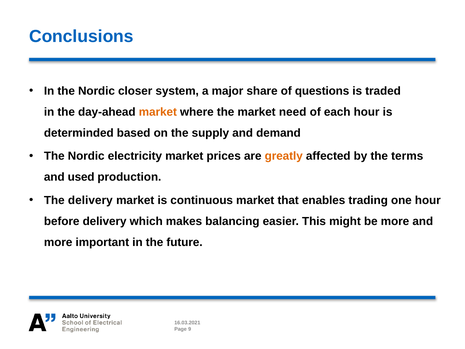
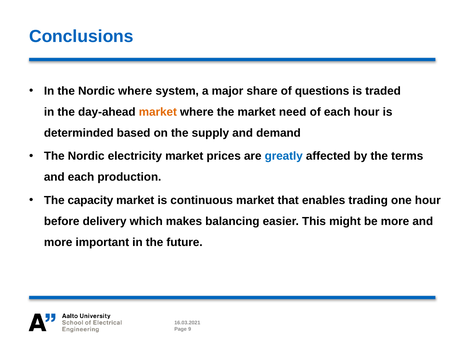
Nordic closer: closer -> where
greatly colour: orange -> blue
and used: used -> each
The delivery: delivery -> capacity
